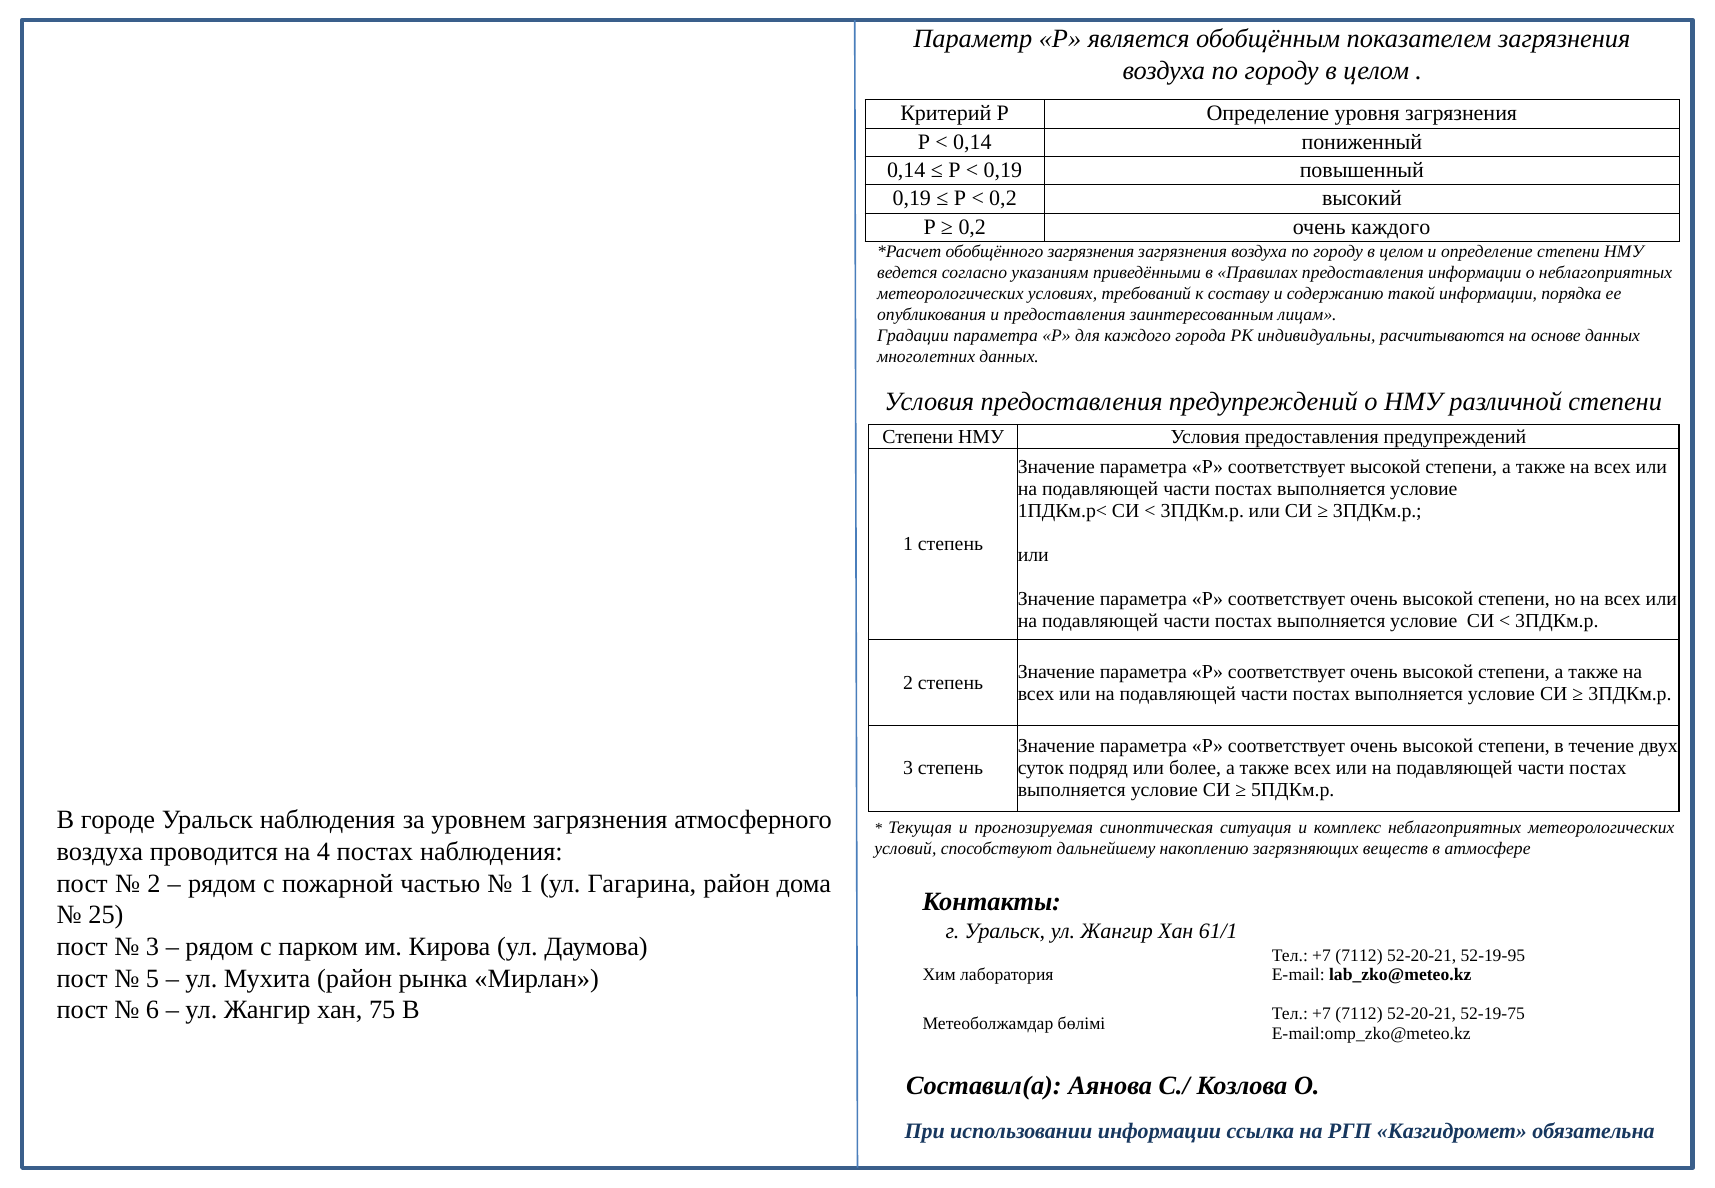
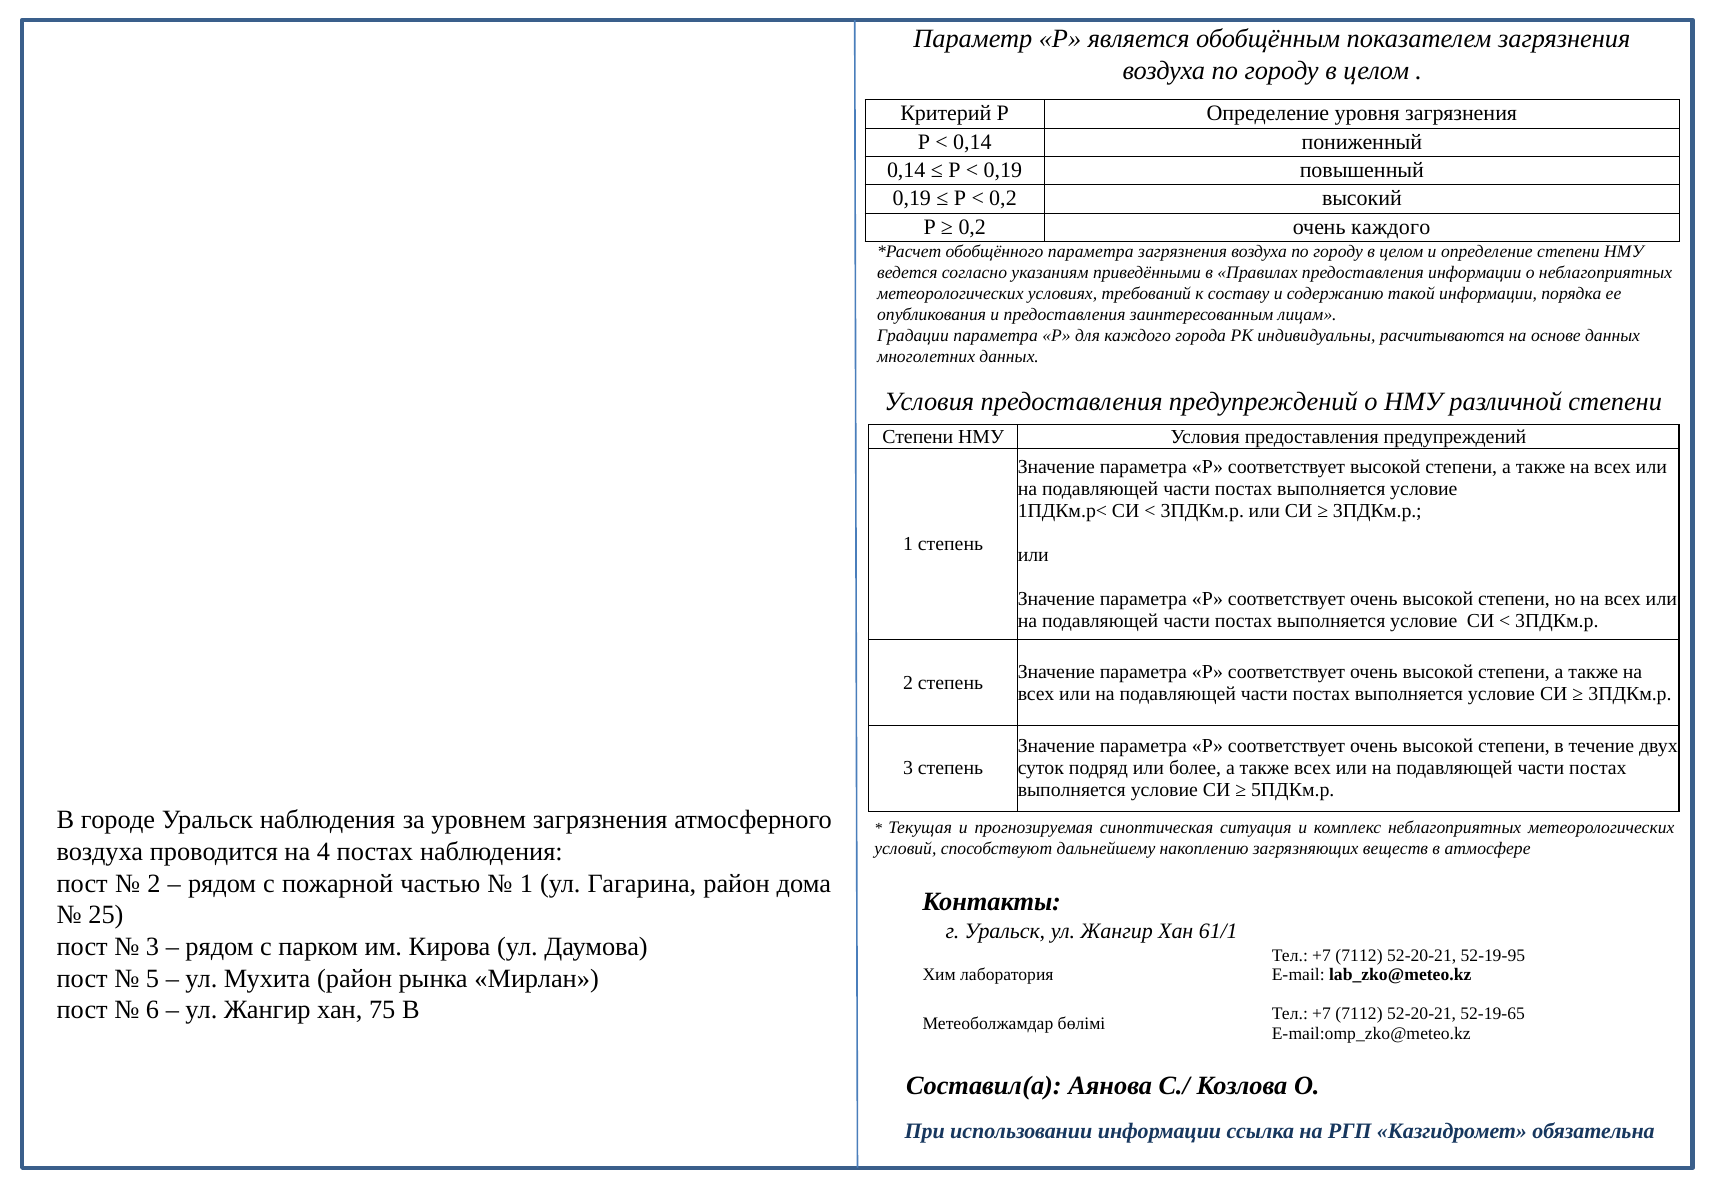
обобщённого загрязнения: загрязнения -> параметра
52-19-75: 52-19-75 -> 52-19-65
